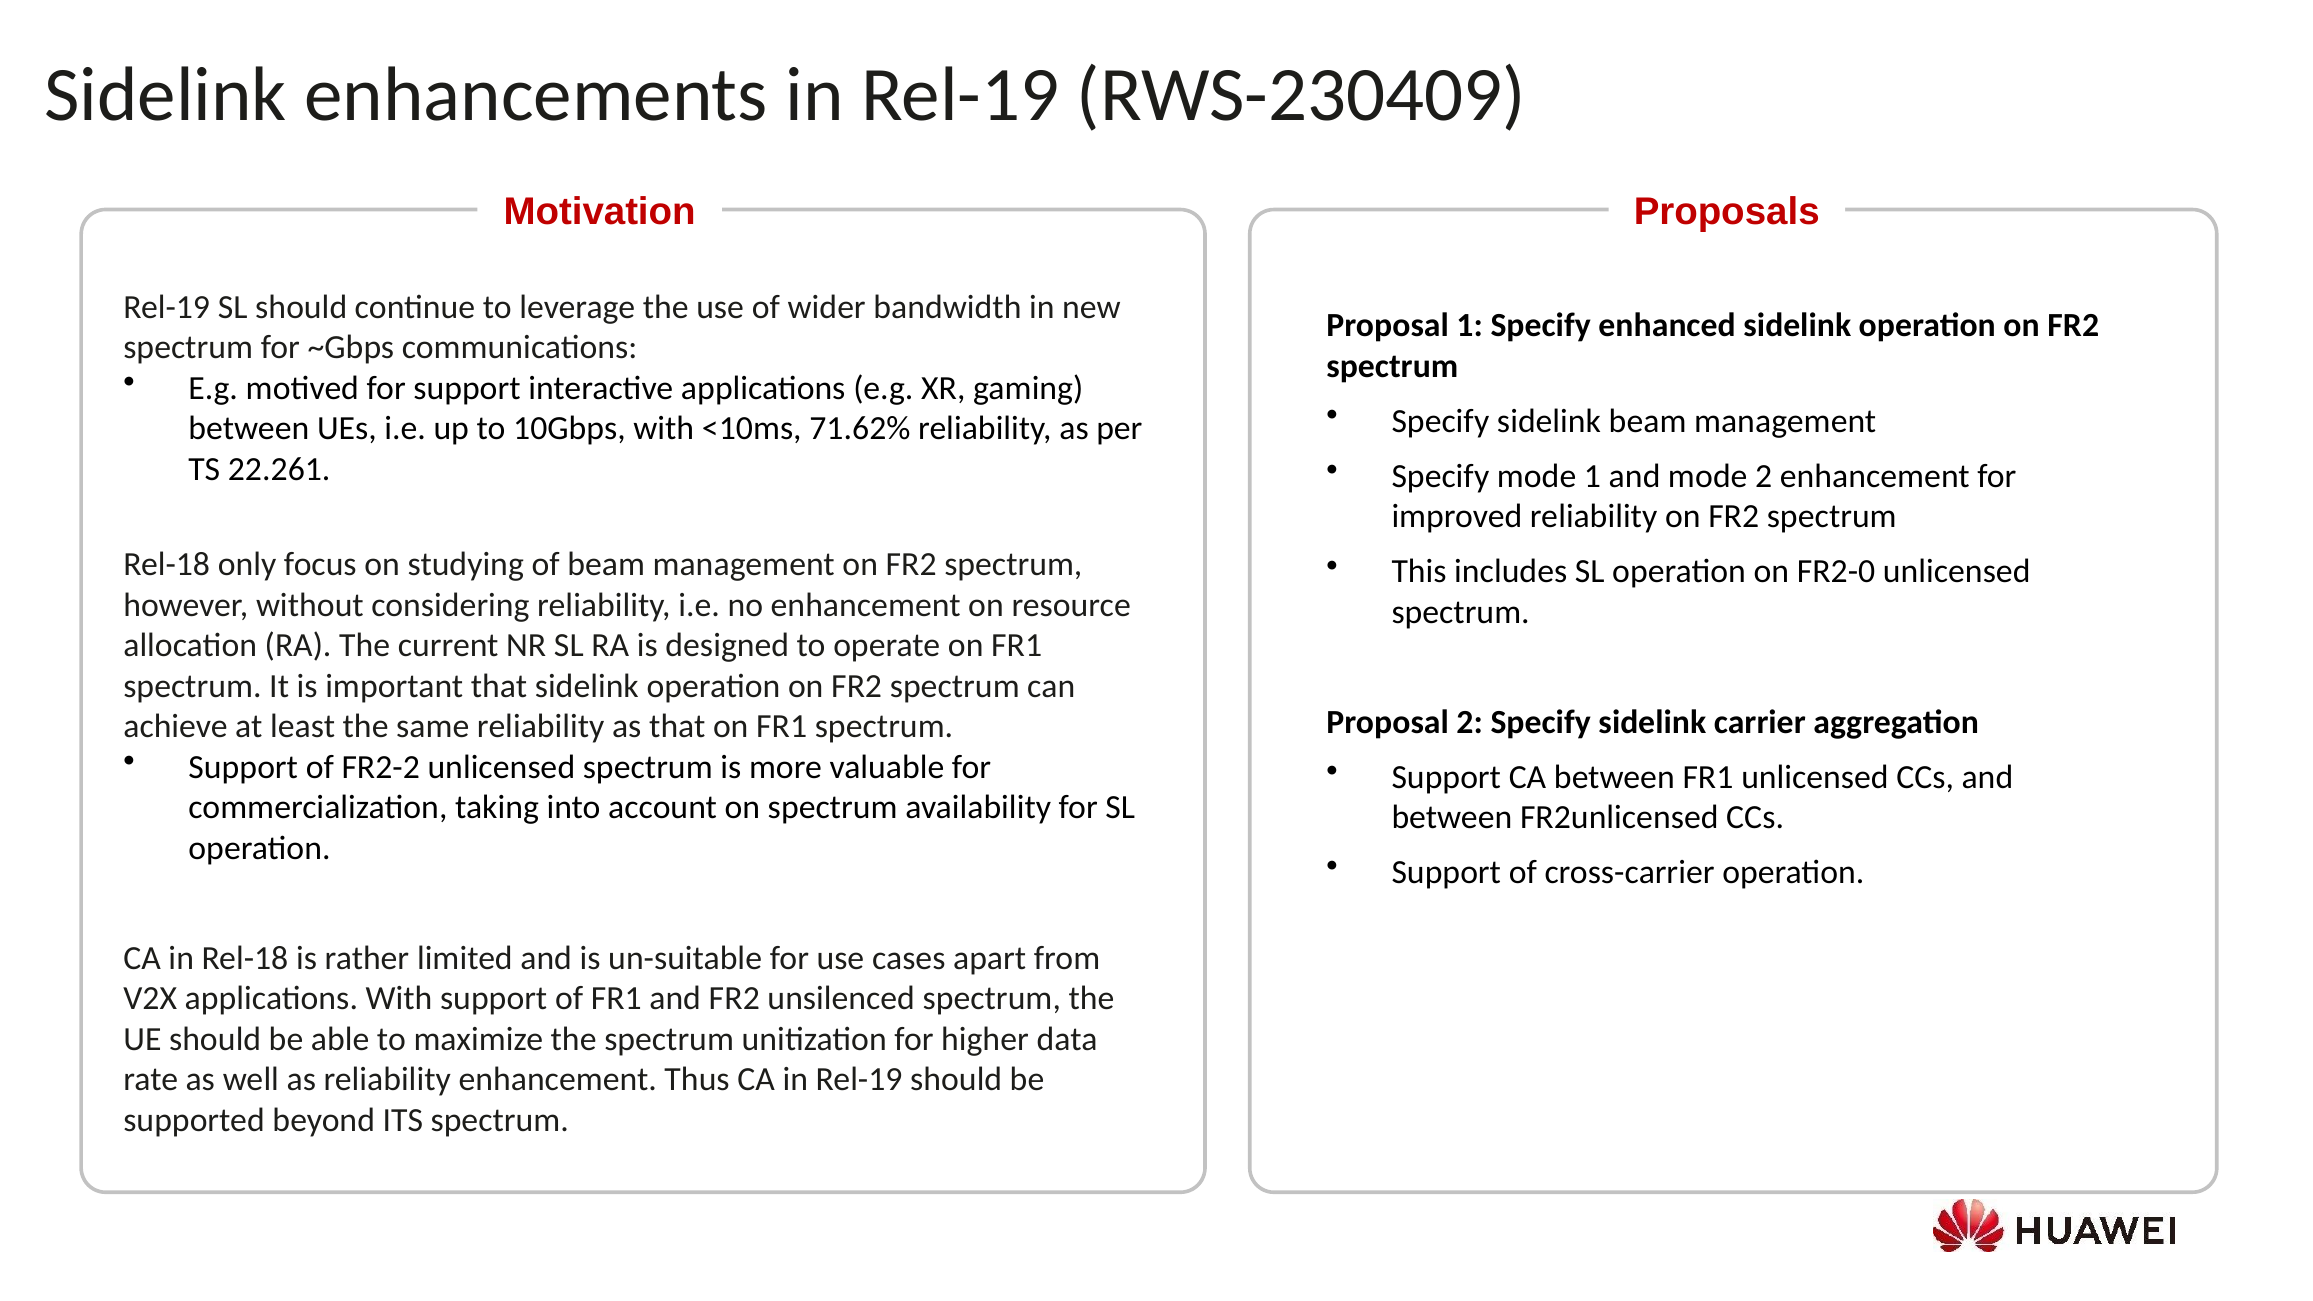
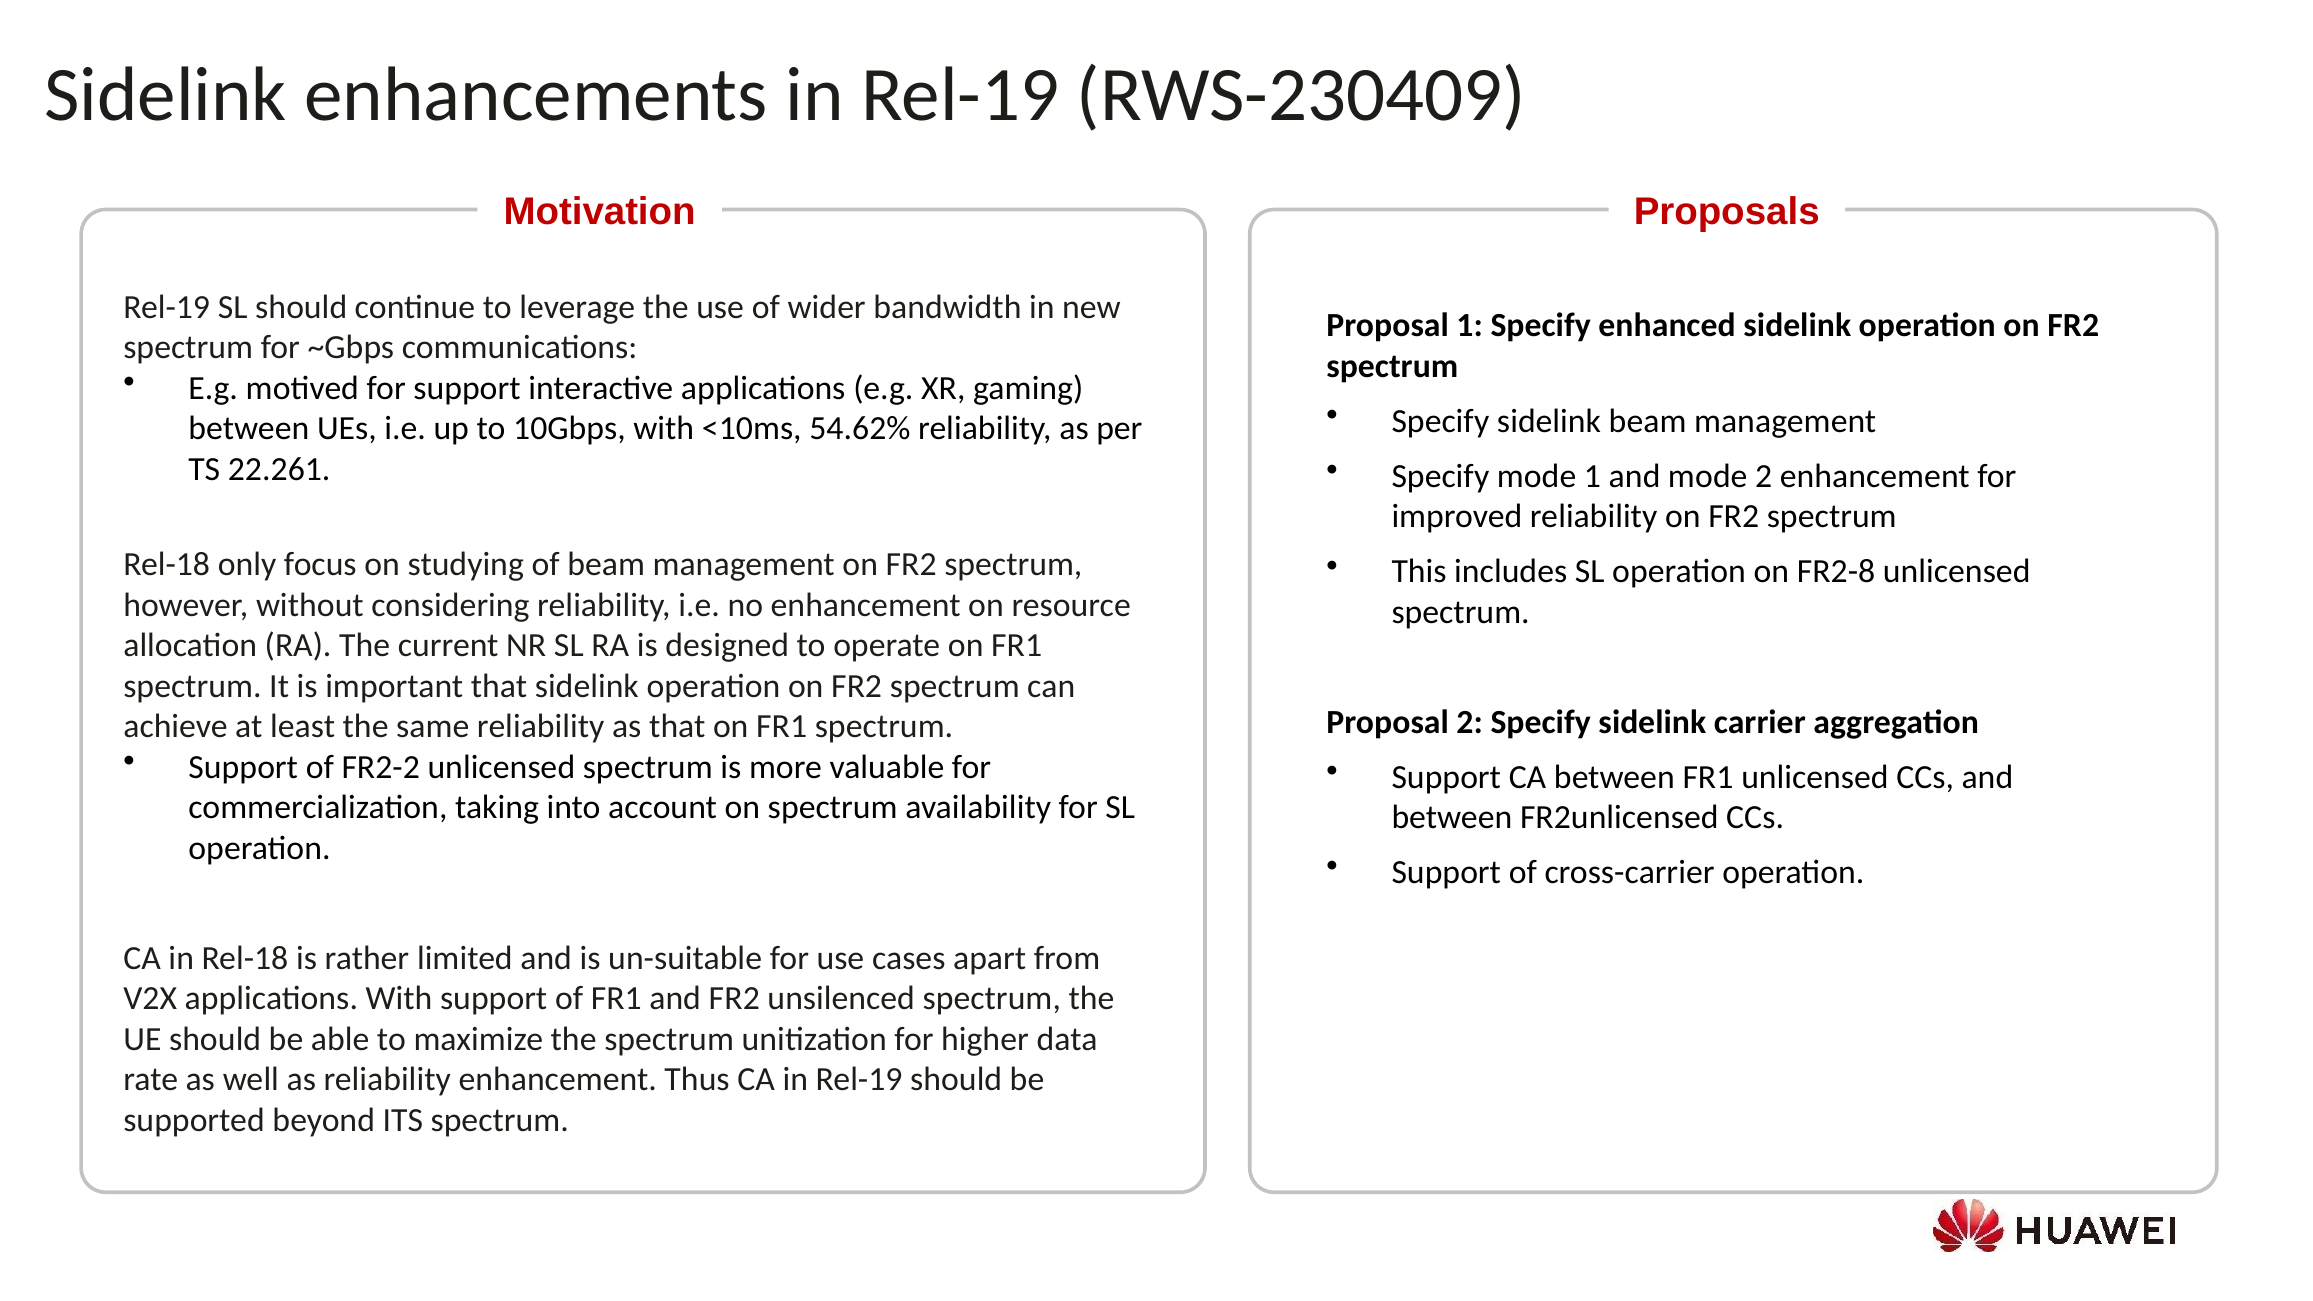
71.62%: 71.62% -> 54.62%
FR2-0: FR2-0 -> FR2-8
